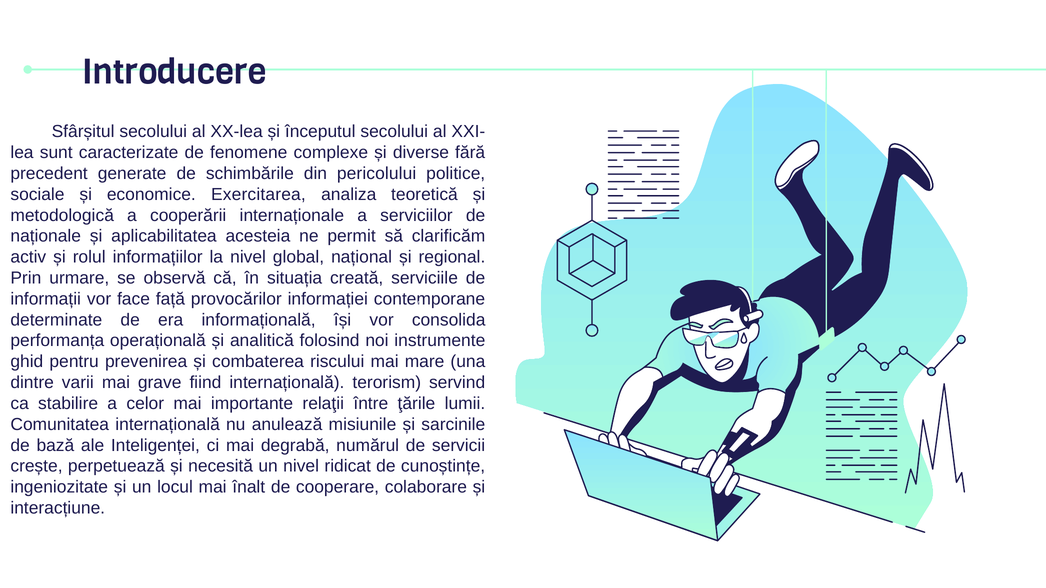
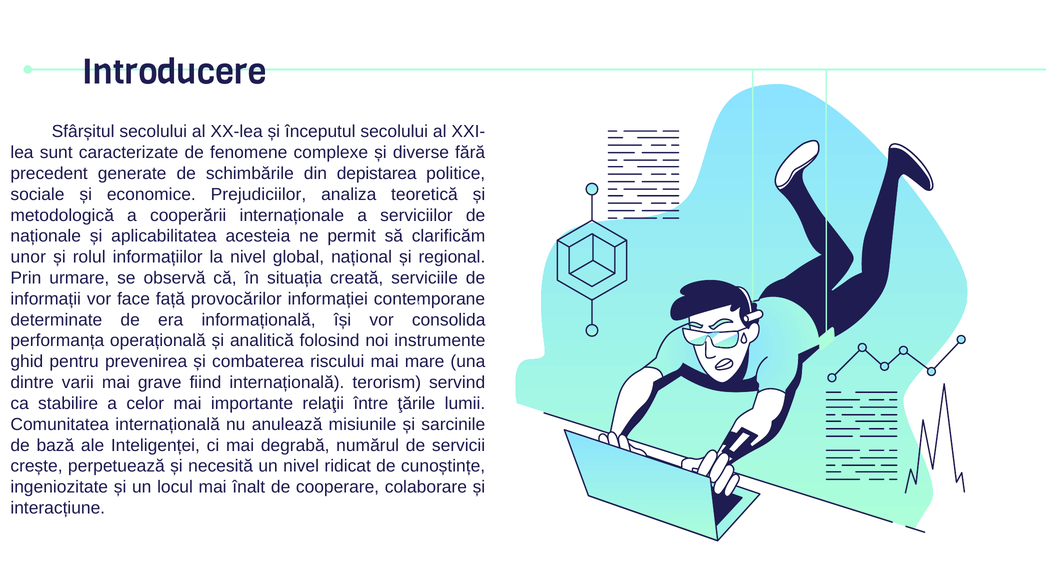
pericolului: pericolului -> depistarea
Exercitarea: Exercitarea -> Prejudiciilor
activ: activ -> unor
